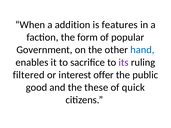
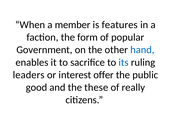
addition: addition -> member
its colour: purple -> blue
filtered: filtered -> leaders
quick: quick -> really
